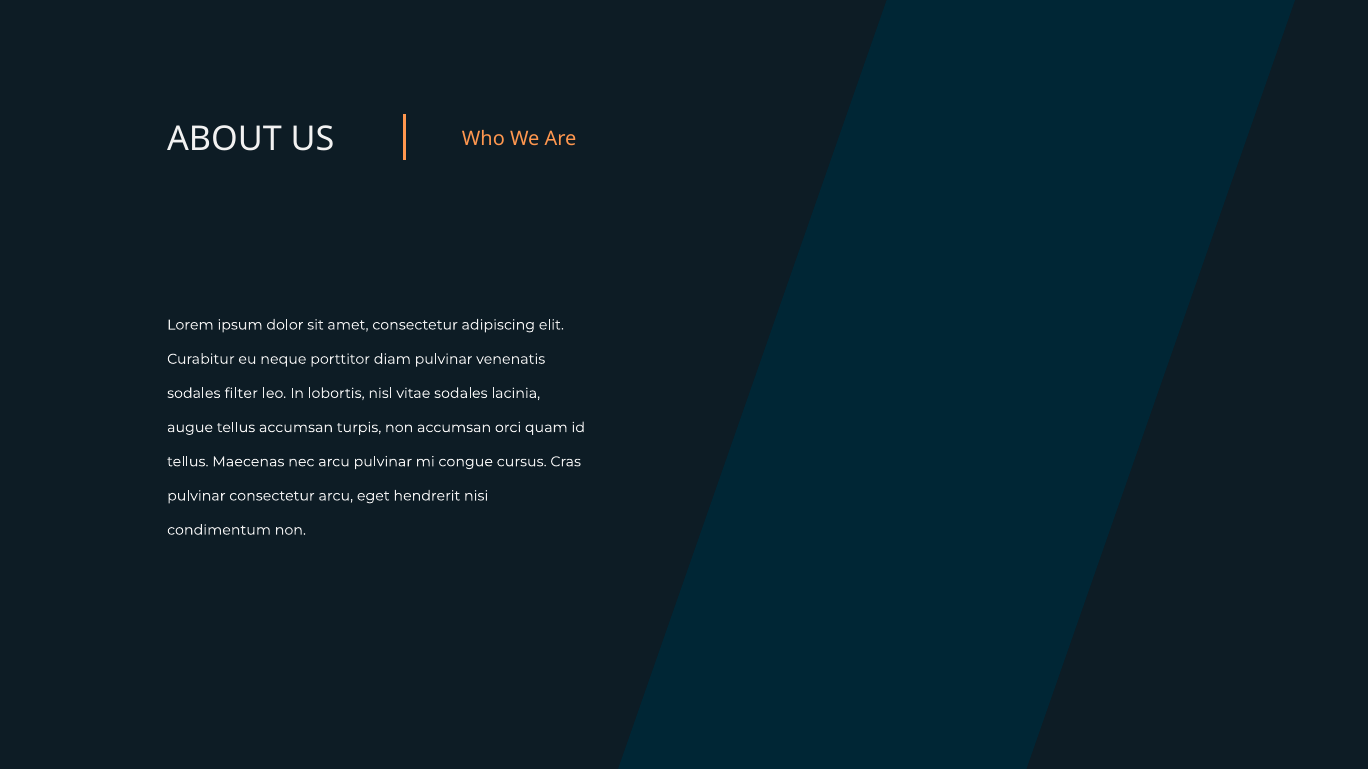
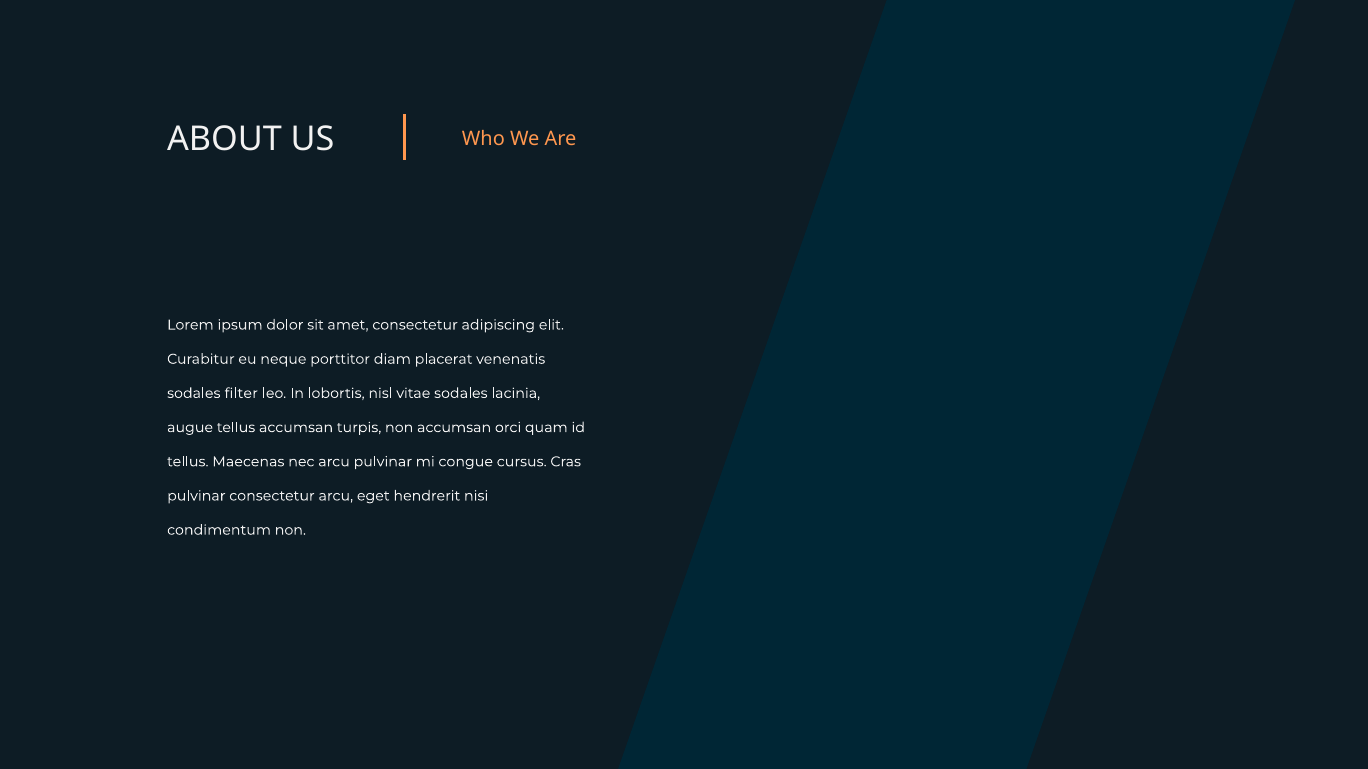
diam pulvinar: pulvinar -> placerat
